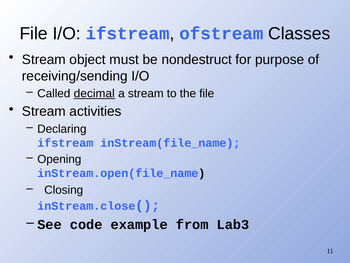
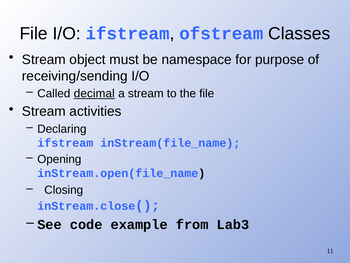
nondestruct: nondestruct -> namespace
